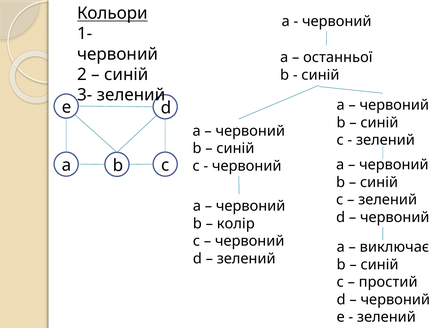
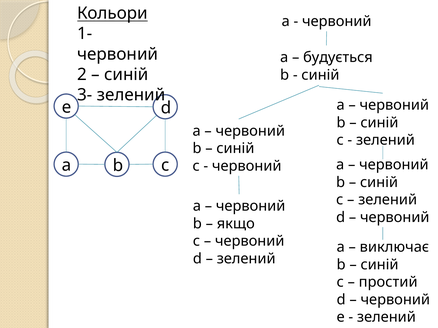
останньої: останньої -> будується
колір: колір -> якщо
